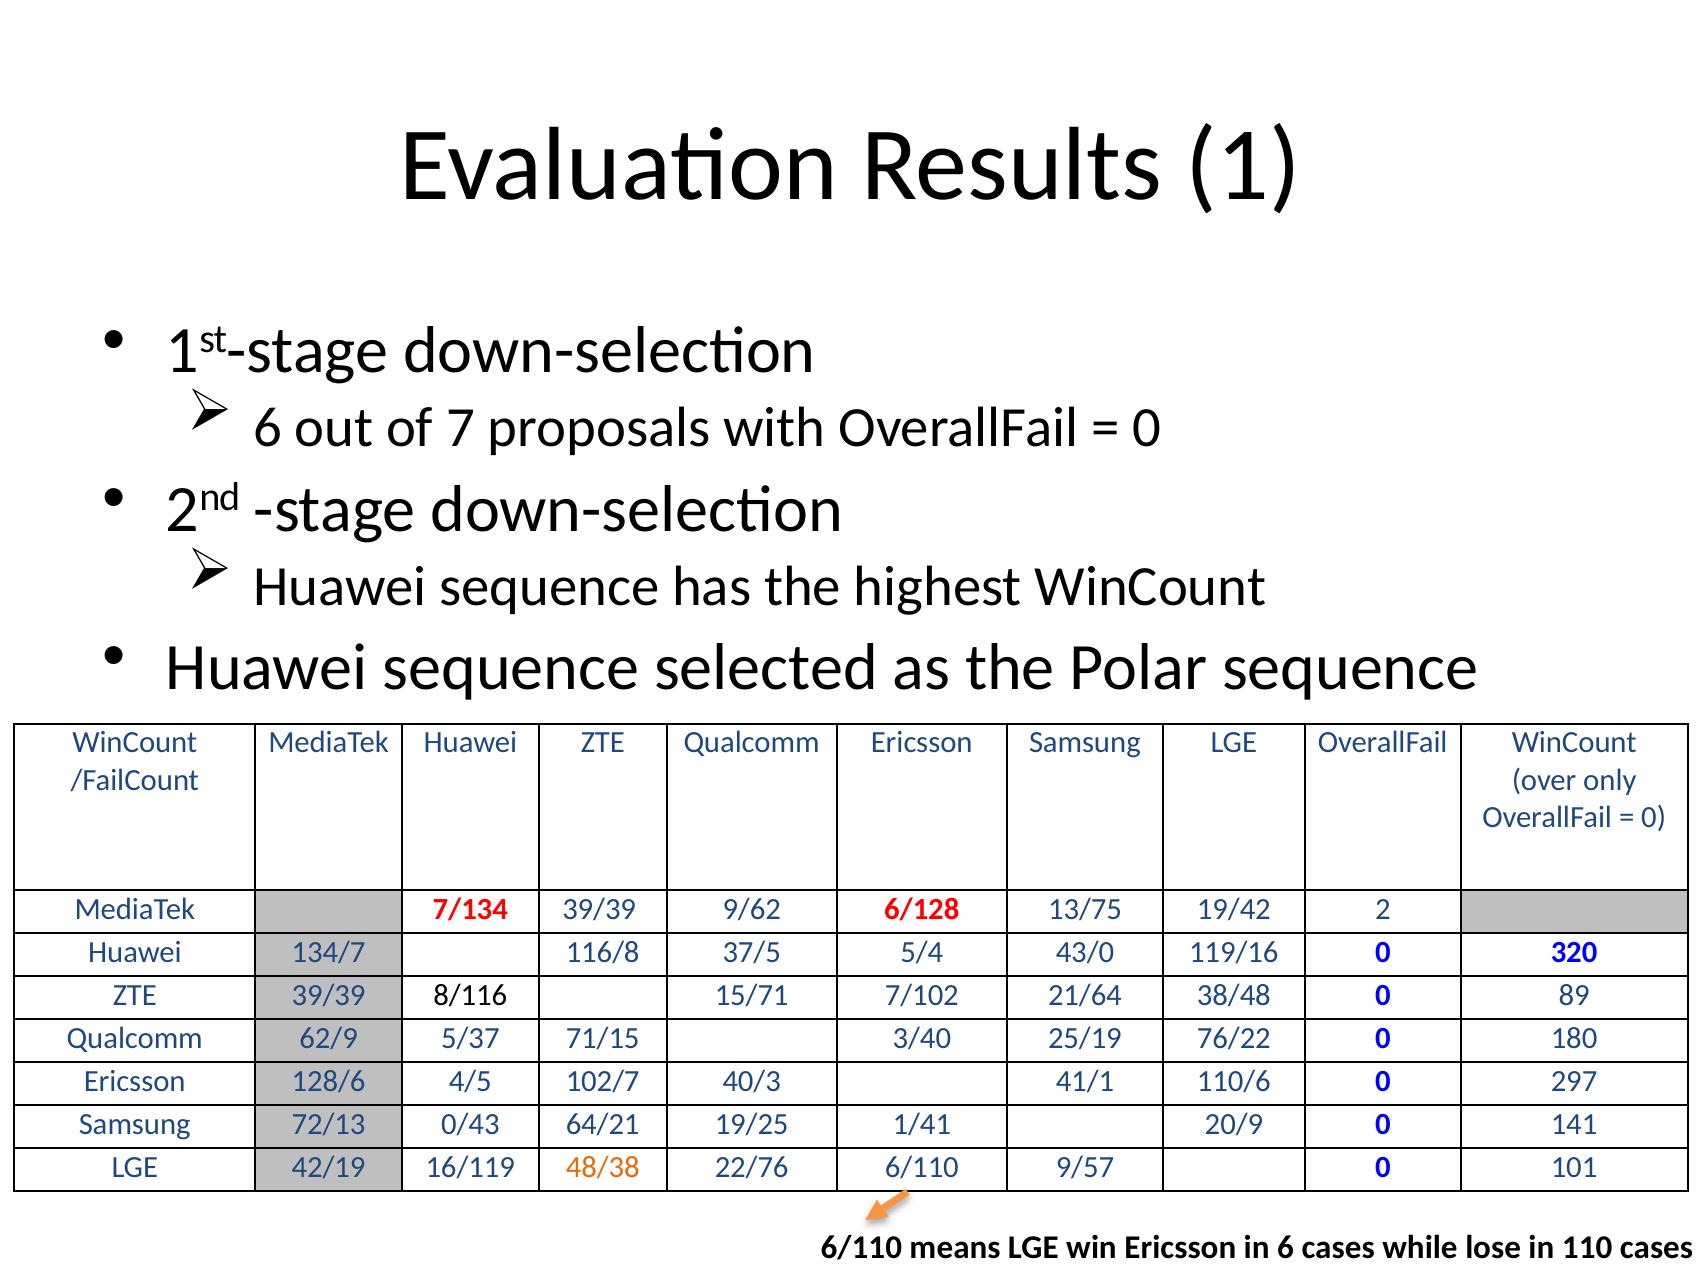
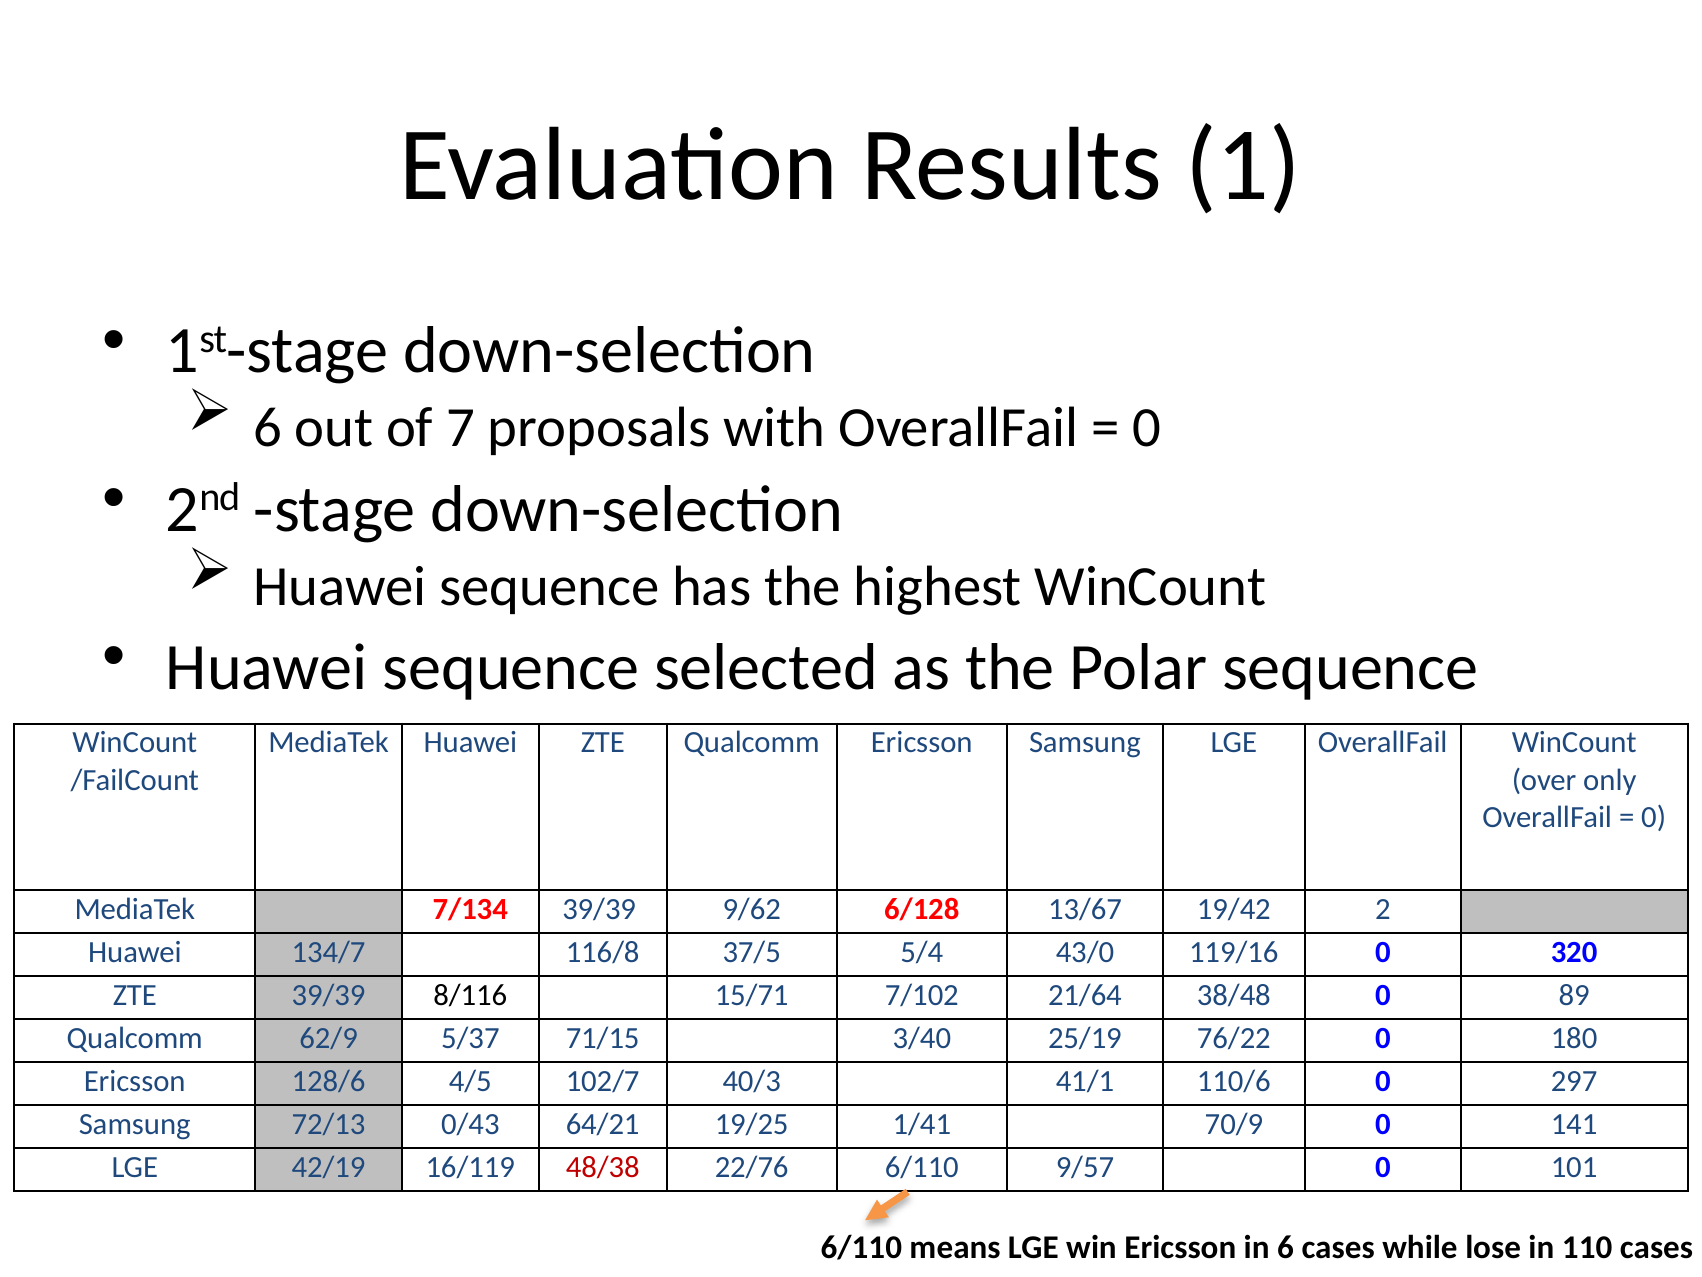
13/75: 13/75 -> 13/67
20/9: 20/9 -> 70/9
48/38 colour: orange -> red
